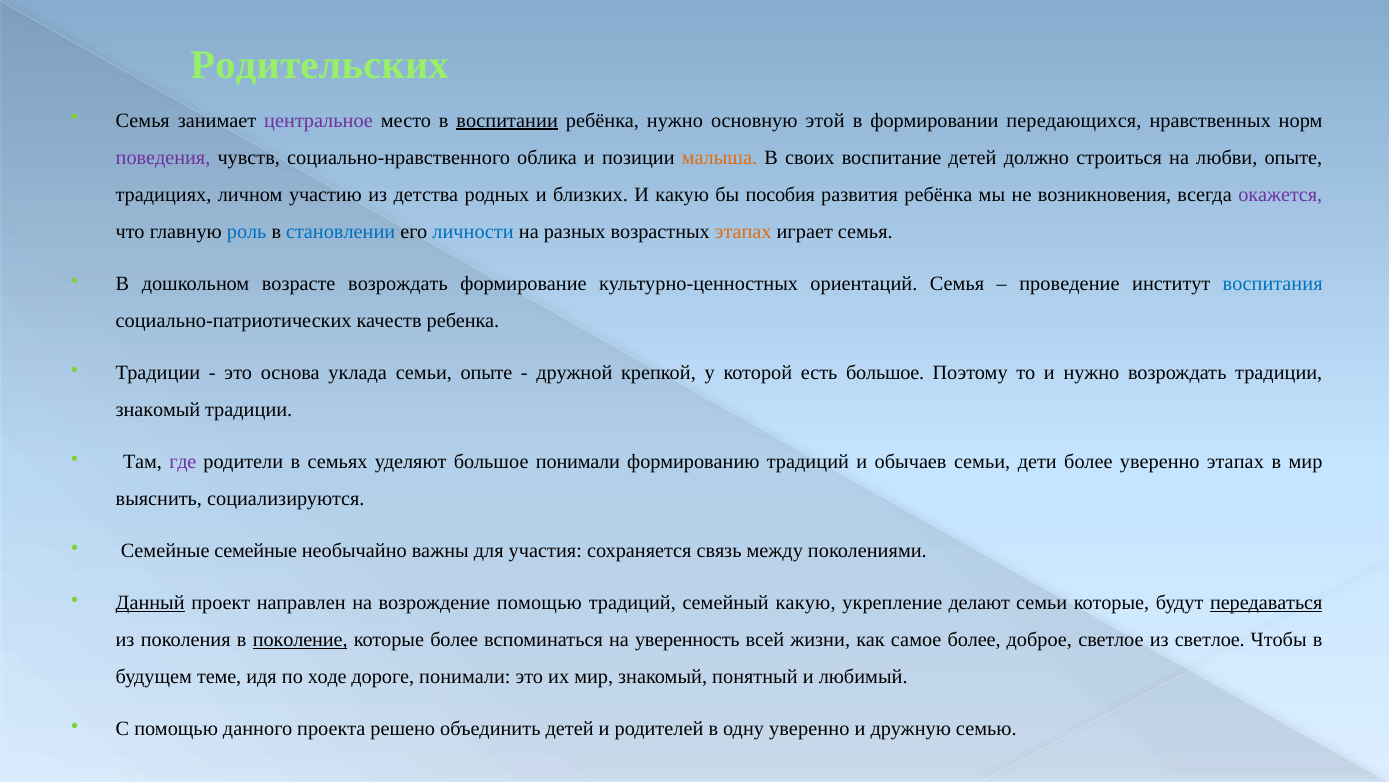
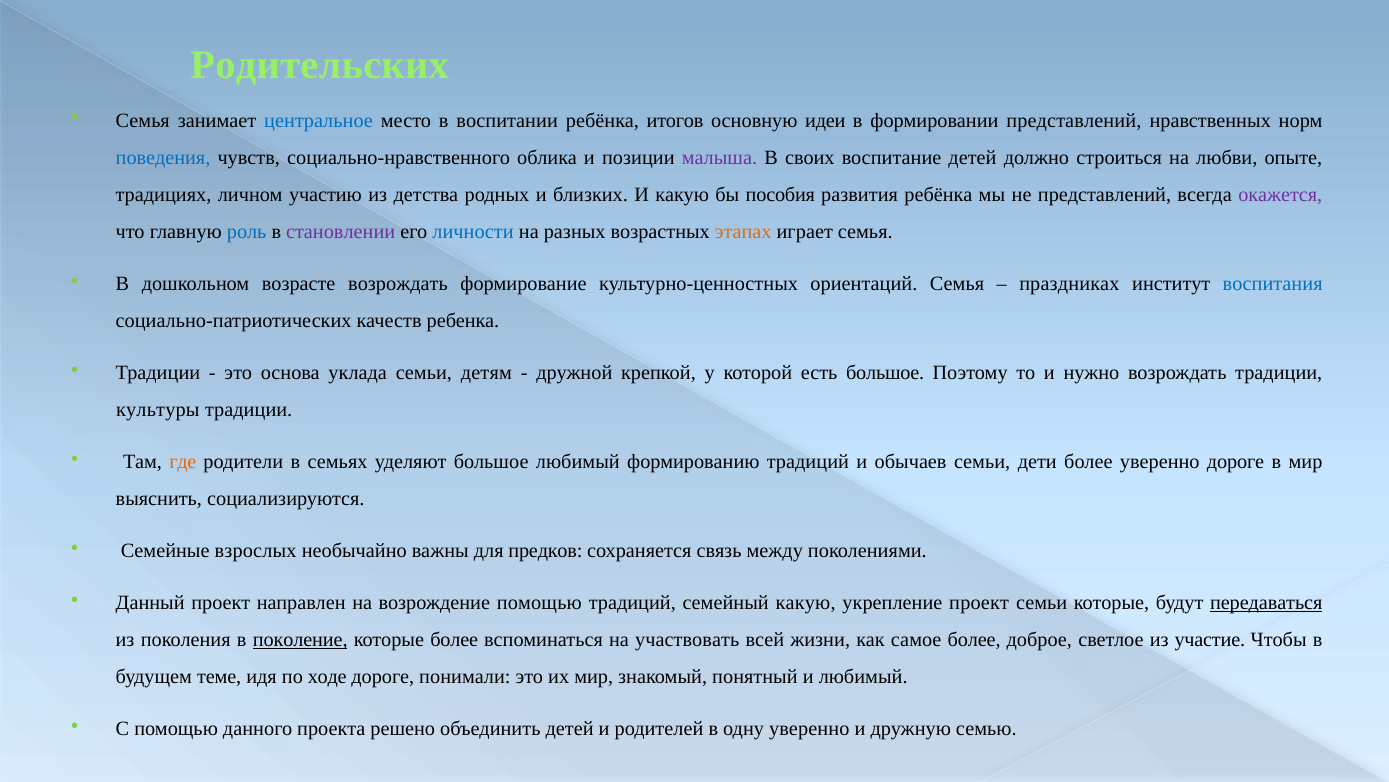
центральное colour: purple -> blue
воспитании underline: present -> none
ребёнка нужно: нужно -> итогов
этой: этой -> идеи
формировании передающихся: передающихся -> представлений
поведения colour: purple -> blue
малыша colour: orange -> purple
не возникновения: возникновения -> представлений
становлении colour: blue -> purple
проведение: проведение -> праздниках
семьи опыте: опыте -> детям
знакомый at (158, 410): знакомый -> культуры
где colour: purple -> orange
большое понимали: понимали -> любимый
уверенно этапах: этапах -> дороге
Семейные семейные: семейные -> взрослых
участия: участия -> предков
Данный underline: present -> none
укрепление делают: делают -> проект
уверенность: уверенность -> участвовать
из светлое: светлое -> участие
